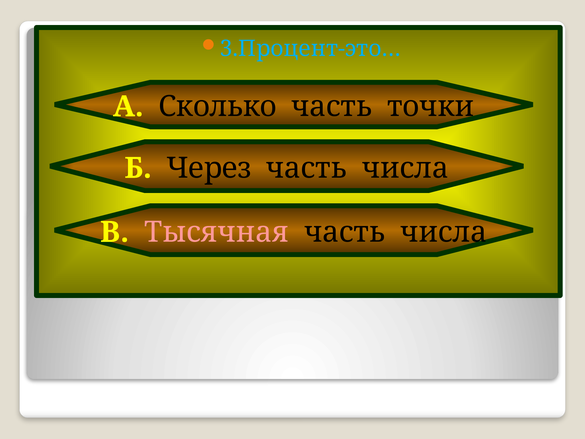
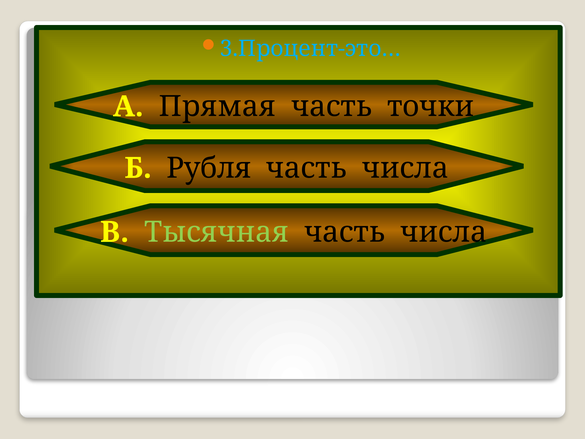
Сколько: Сколько -> Прямая
Через: Через -> Рубля
Тысячная colour: pink -> light green
